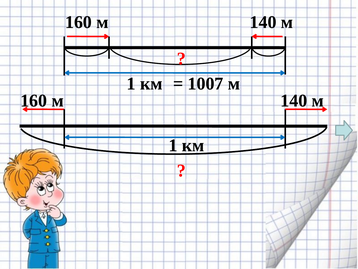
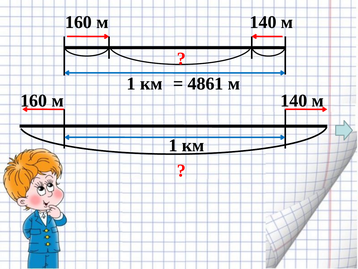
1007: 1007 -> 4861
